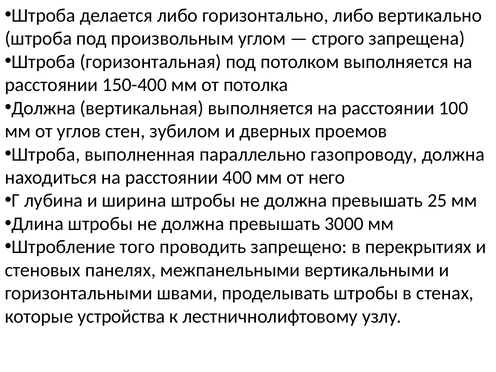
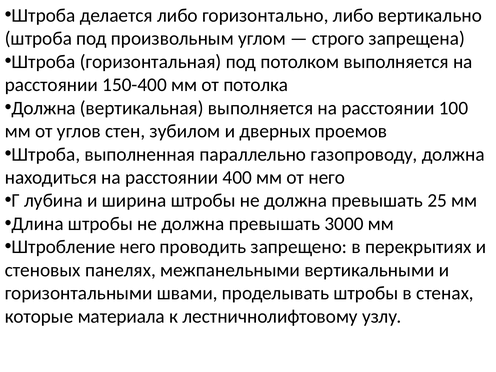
Штробление того: того -> него
устройства: устройства -> материала
